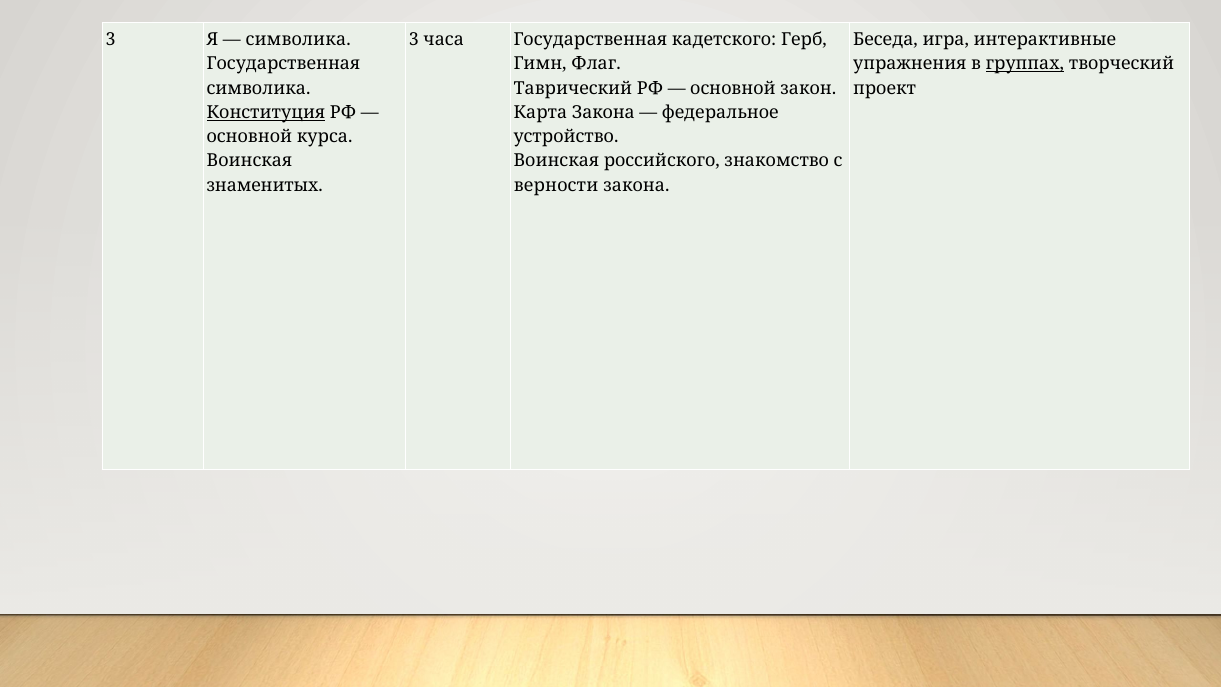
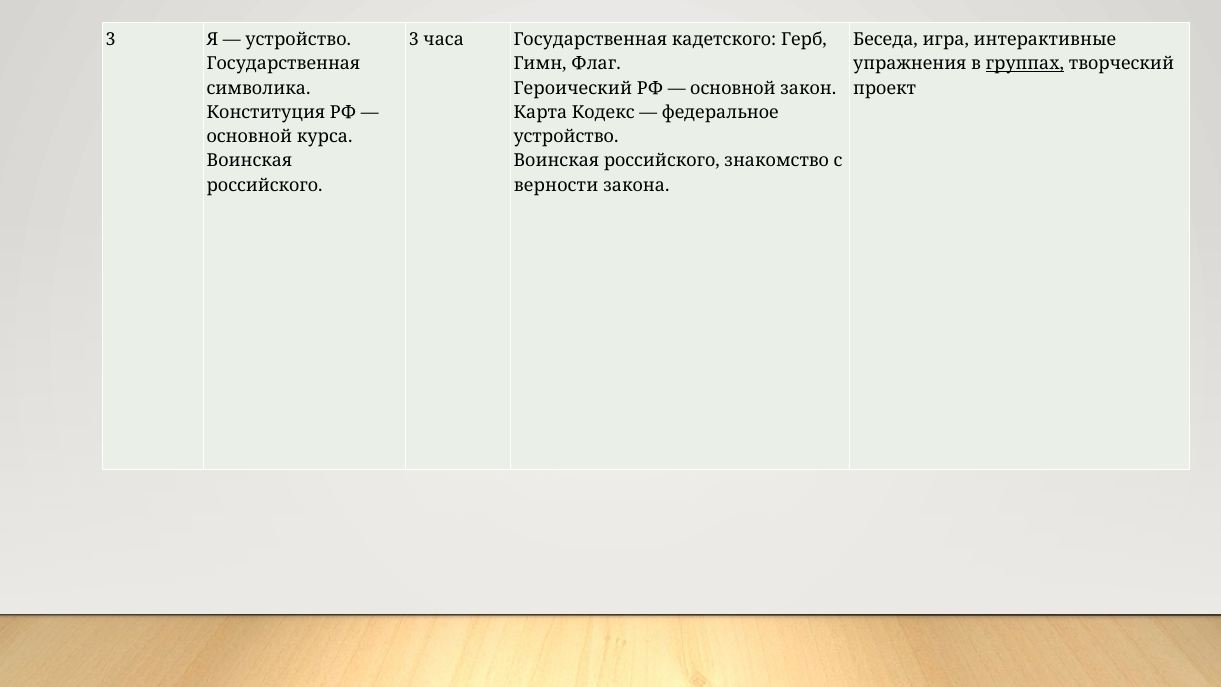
символика at (298, 40): символика -> устройство
Таврический: Таврический -> Героический
Конституция underline: present -> none
Карта Закона: Закона -> Кодекс
знаменитых at (265, 185): знаменитых -> российского
